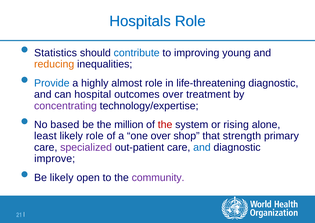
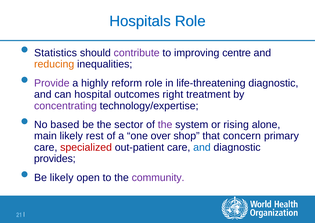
contribute colour: blue -> purple
young: young -> centre
Provide colour: blue -> purple
almost: almost -> reform
outcomes over: over -> right
million: million -> sector
the at (165, 125) colour: red -> purple
least: least -> main
likely role: role -> rest
strength: strength -> concern
specialized colour: purple -> red
improve: improve -> provides
